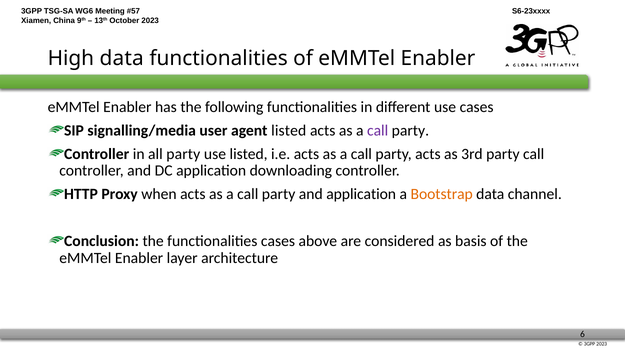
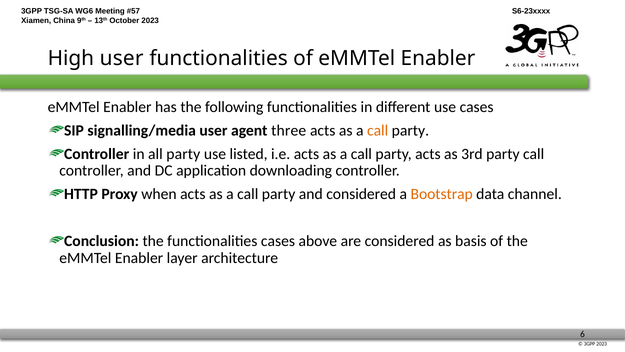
High data: data -> user
agent listed: listed -> three
call at (378, 130) colour: purple -> orange
and application: application -> considered
